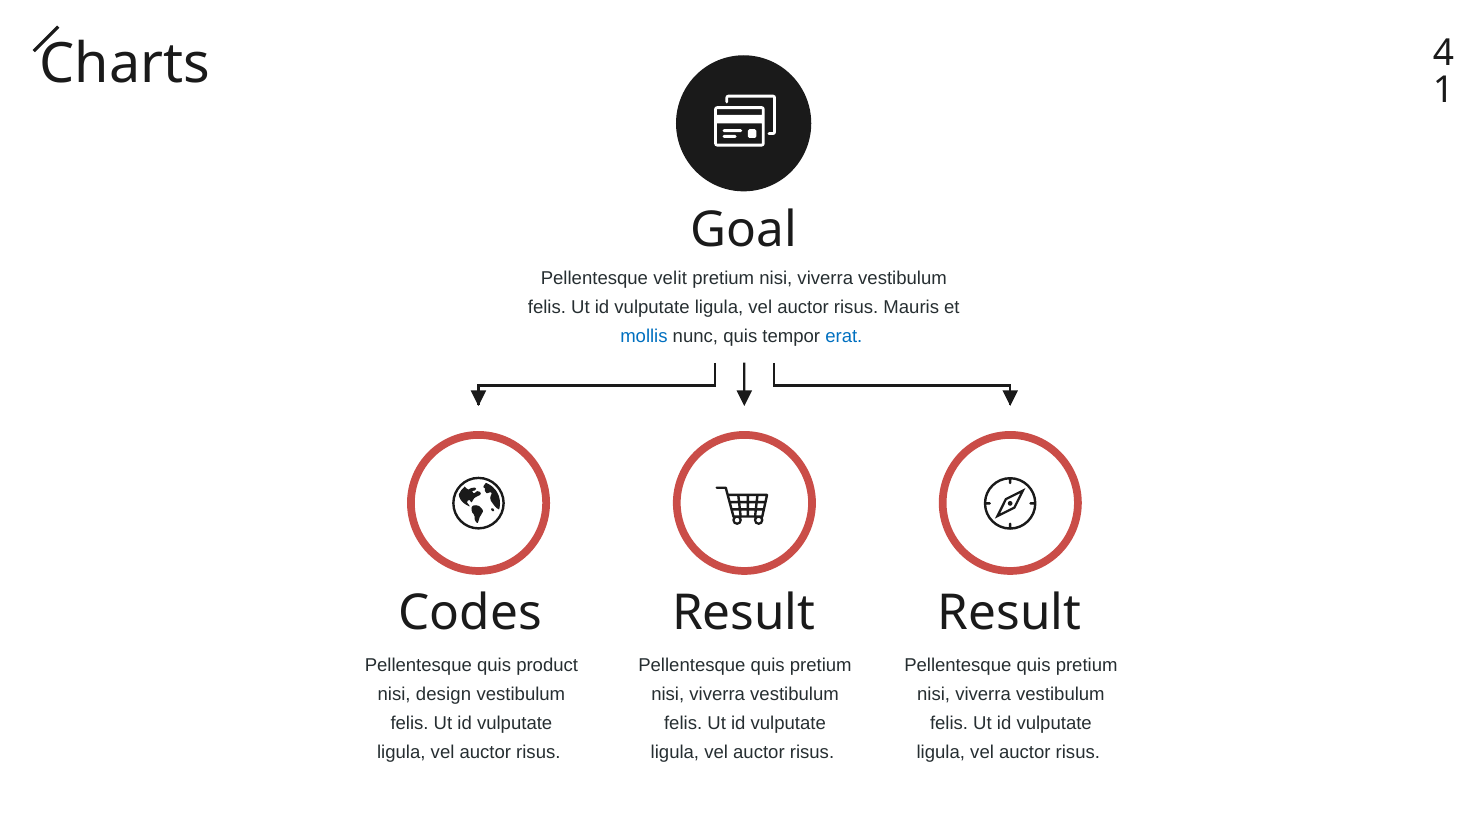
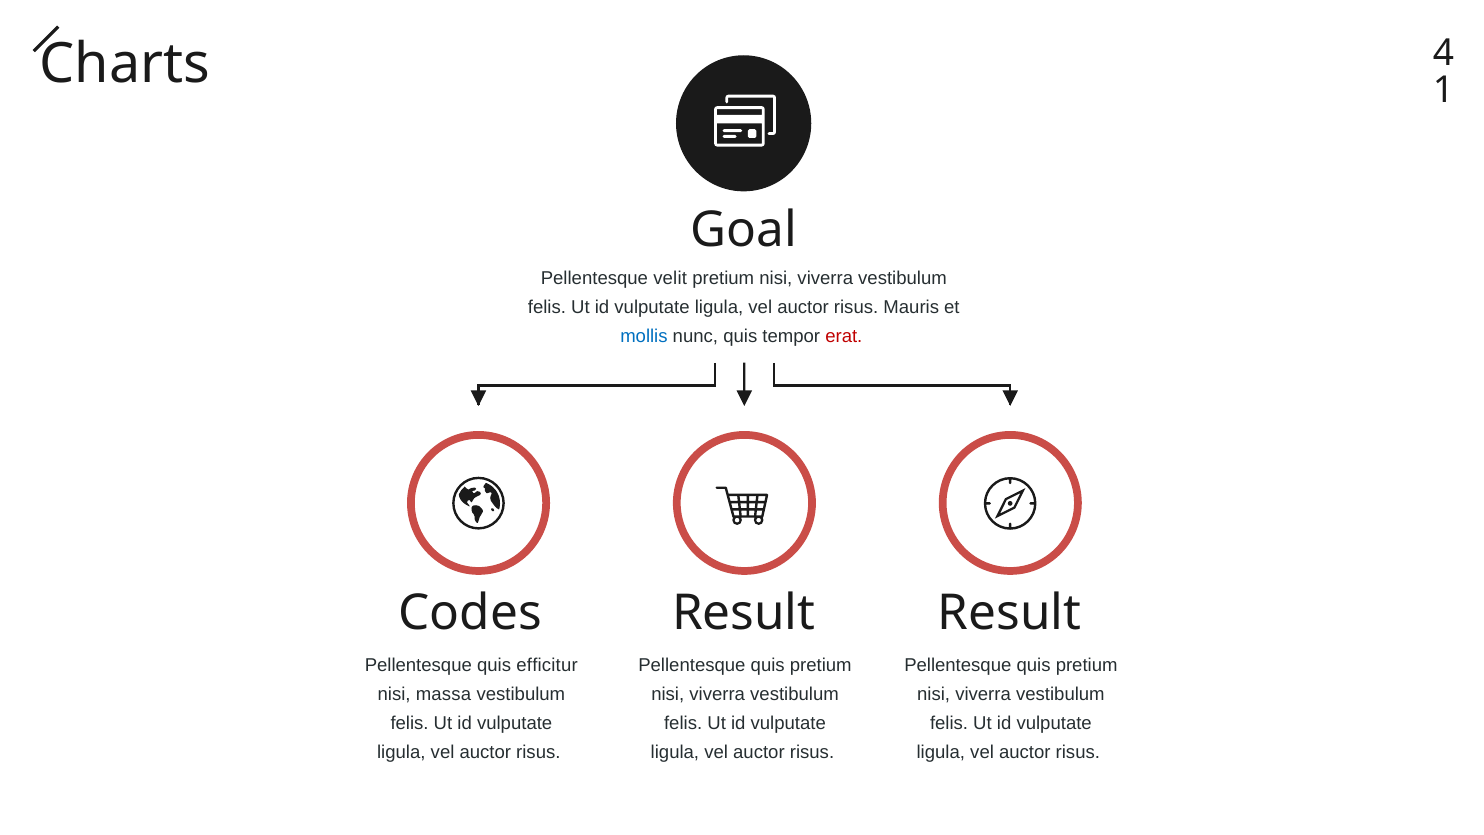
erat colour: blue -> red
product: product -> efficitur
design: design -> massa
